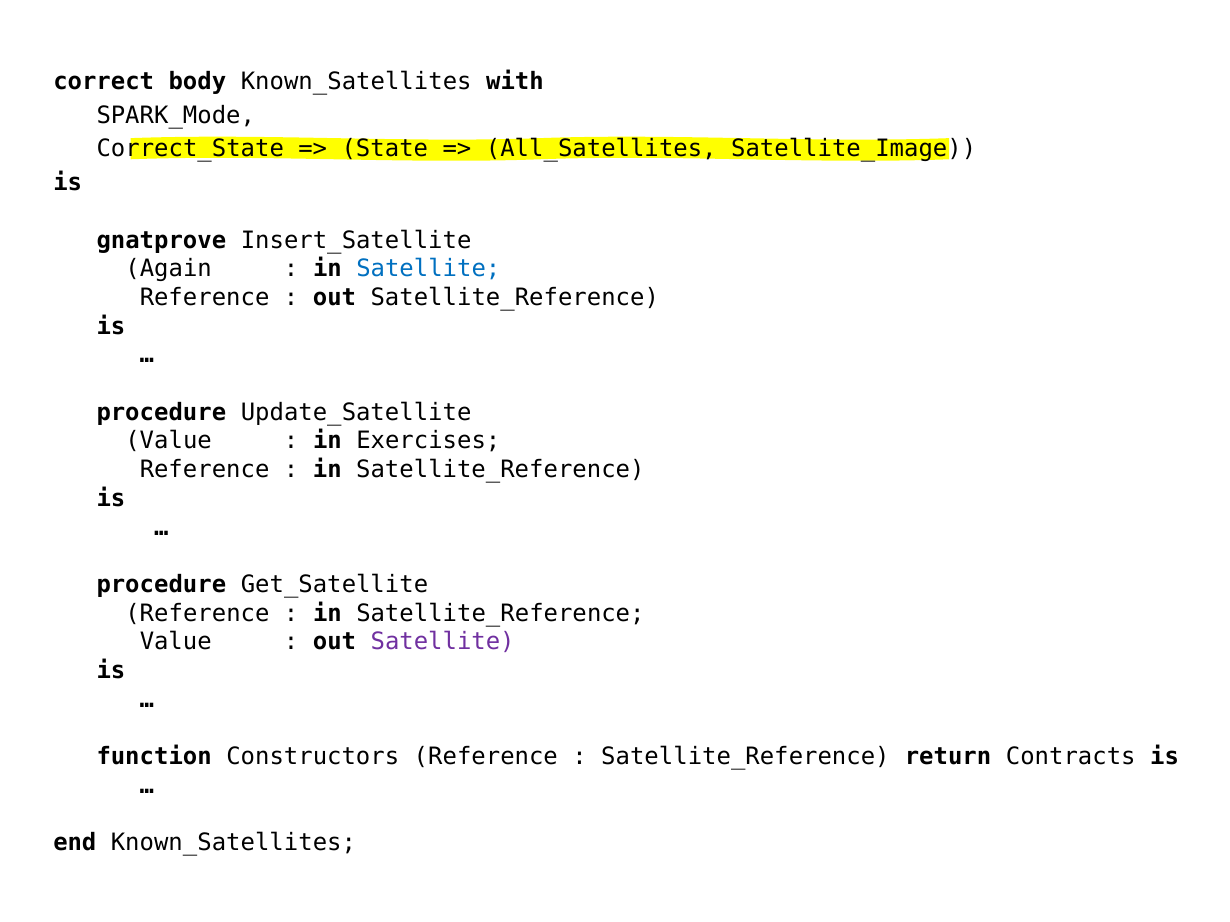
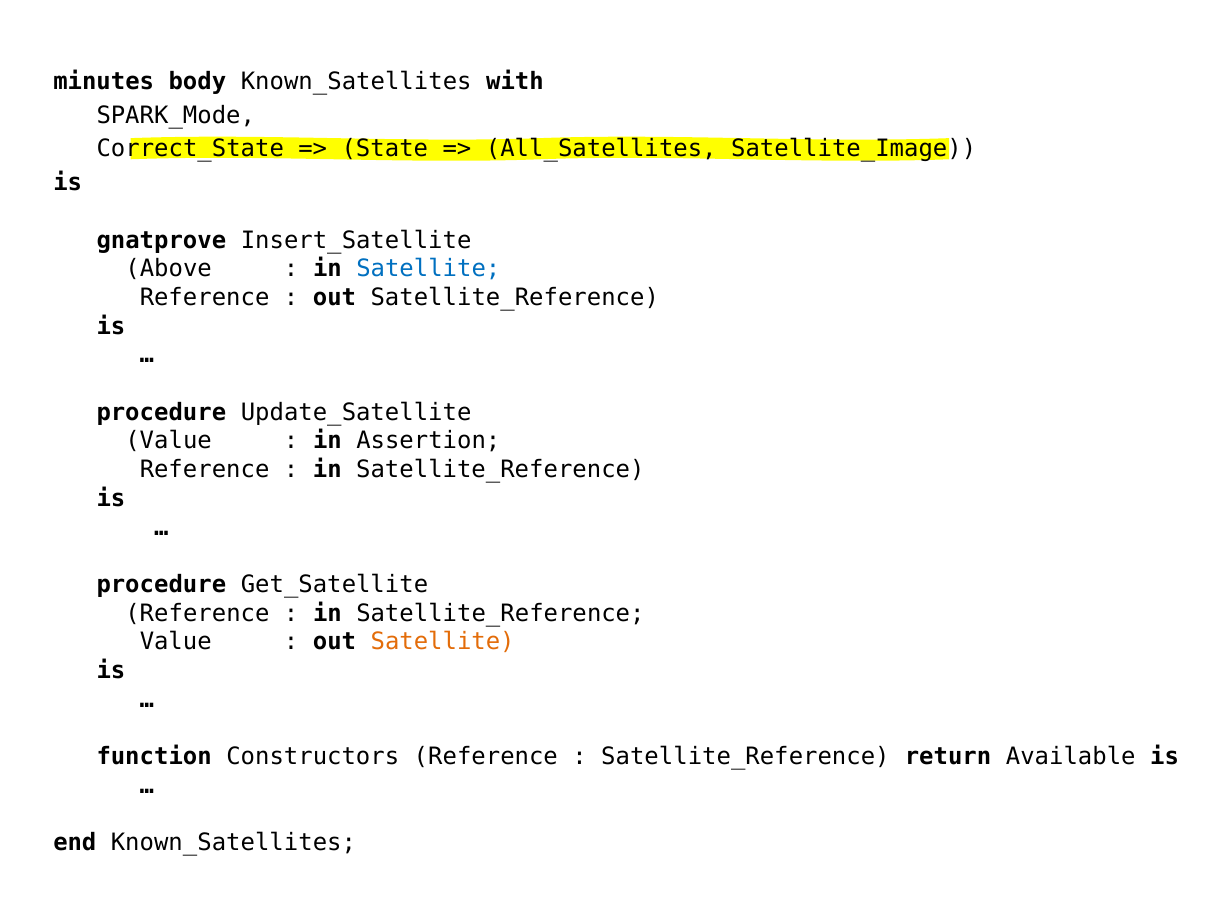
correct: correct -> minutes
Again: Again -> Above
Exercises: Exercises -> Assertion
Satellite at (443, 642) colour: purple -> orange
Contracts: Contracts -> Available
